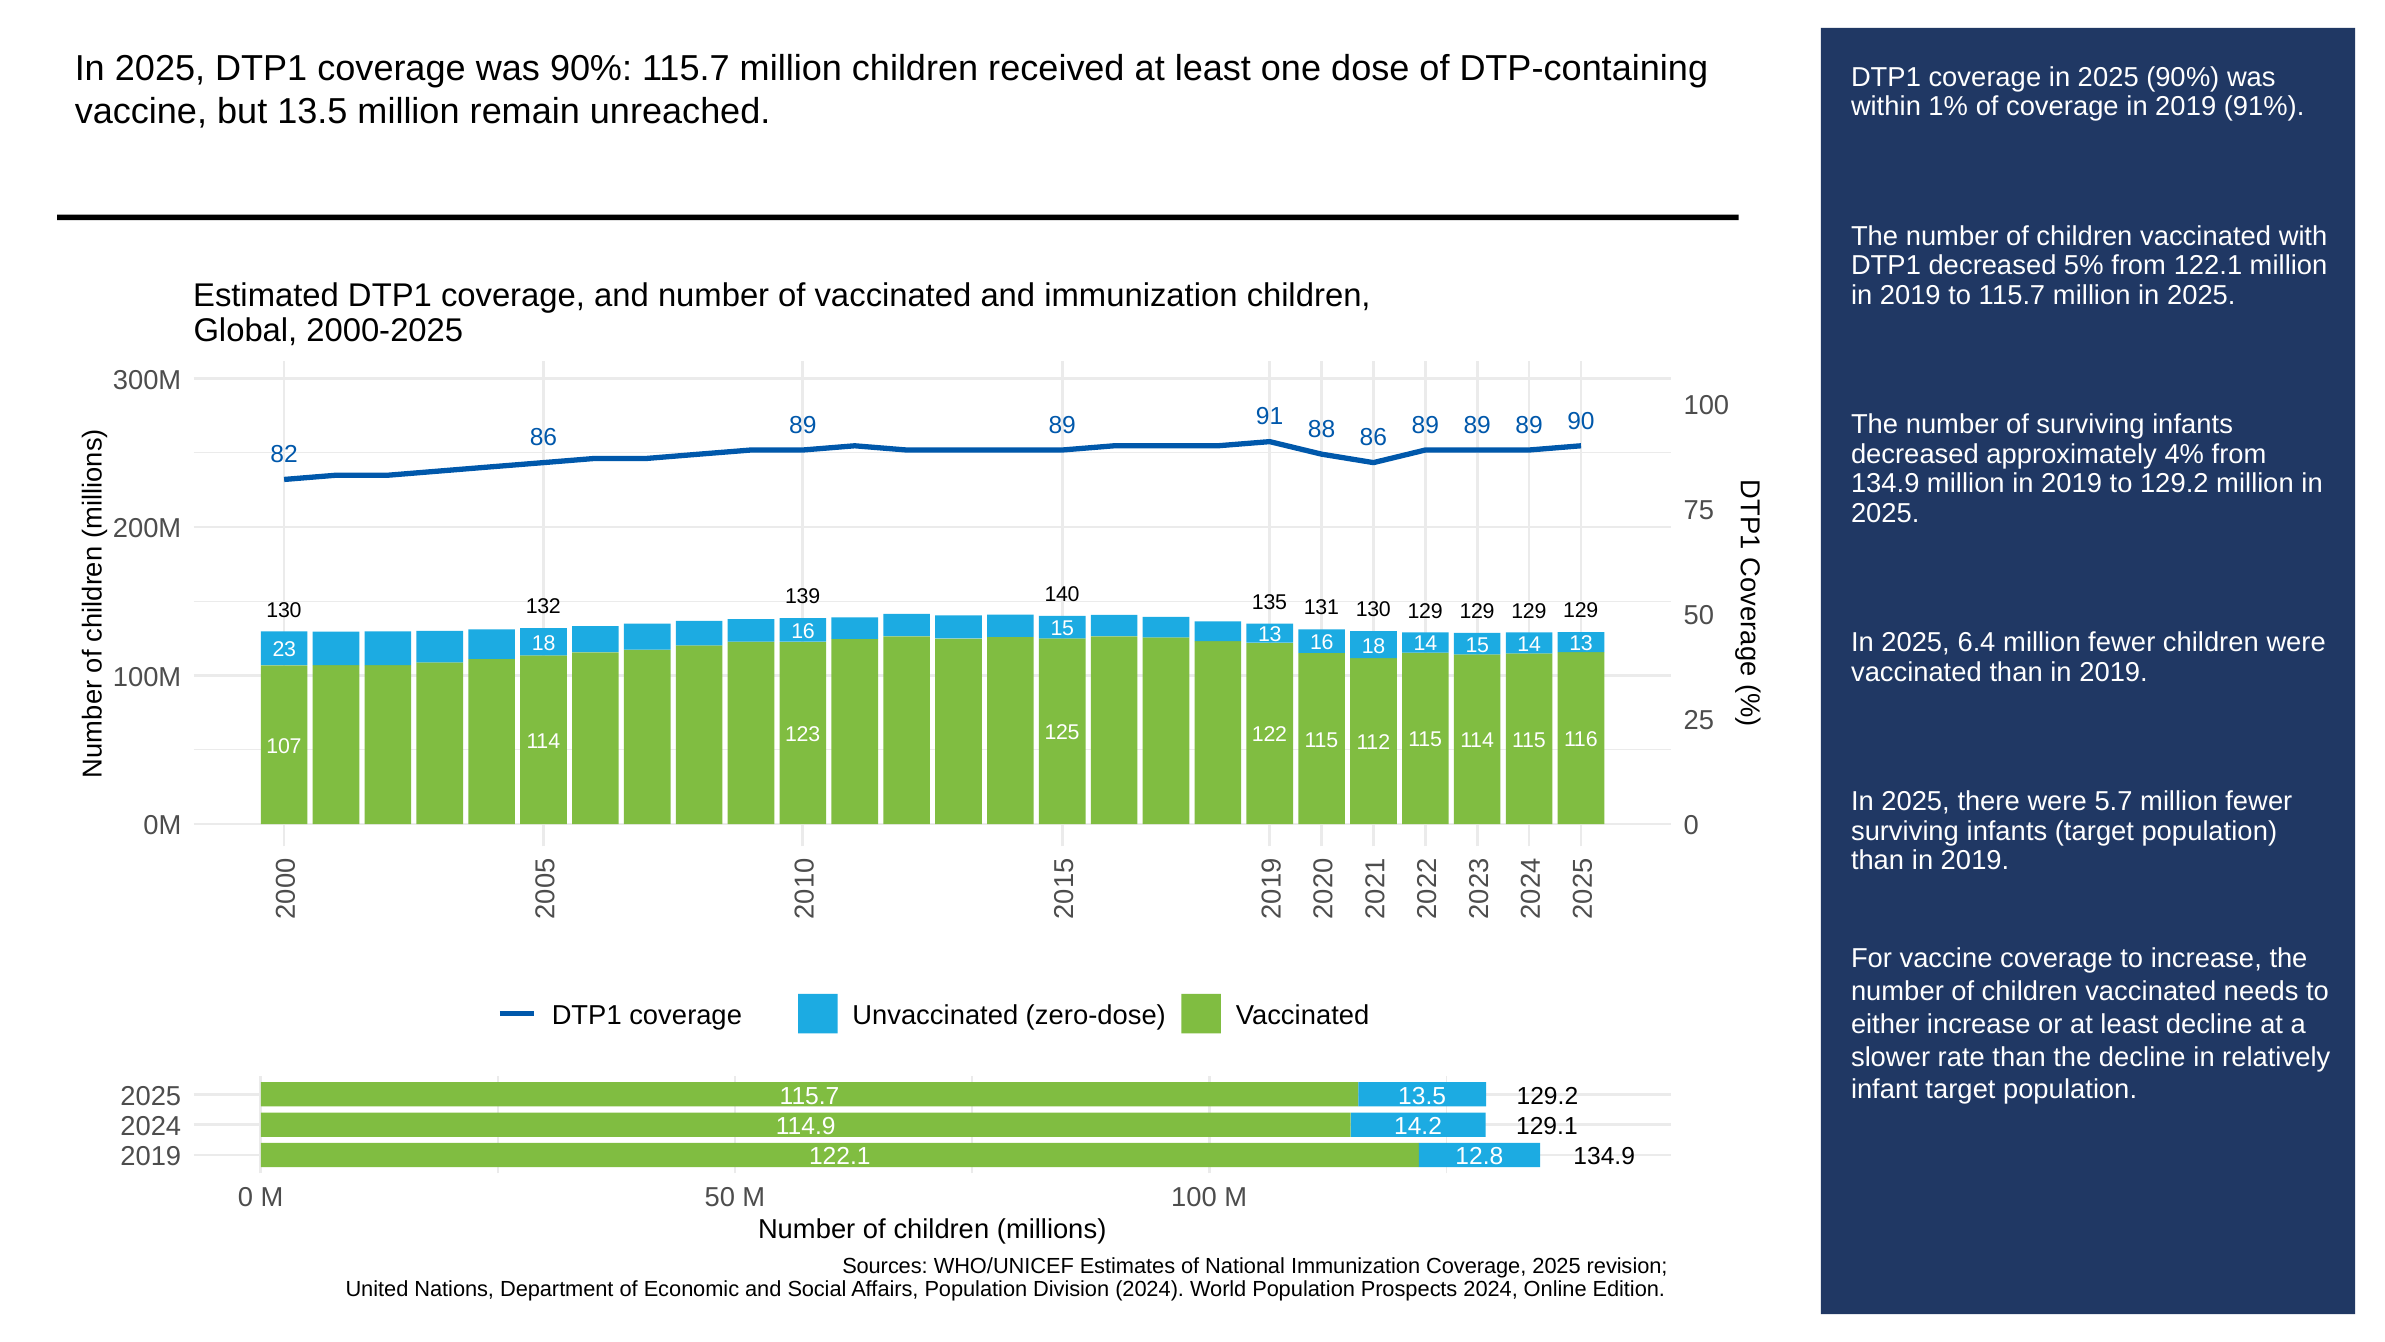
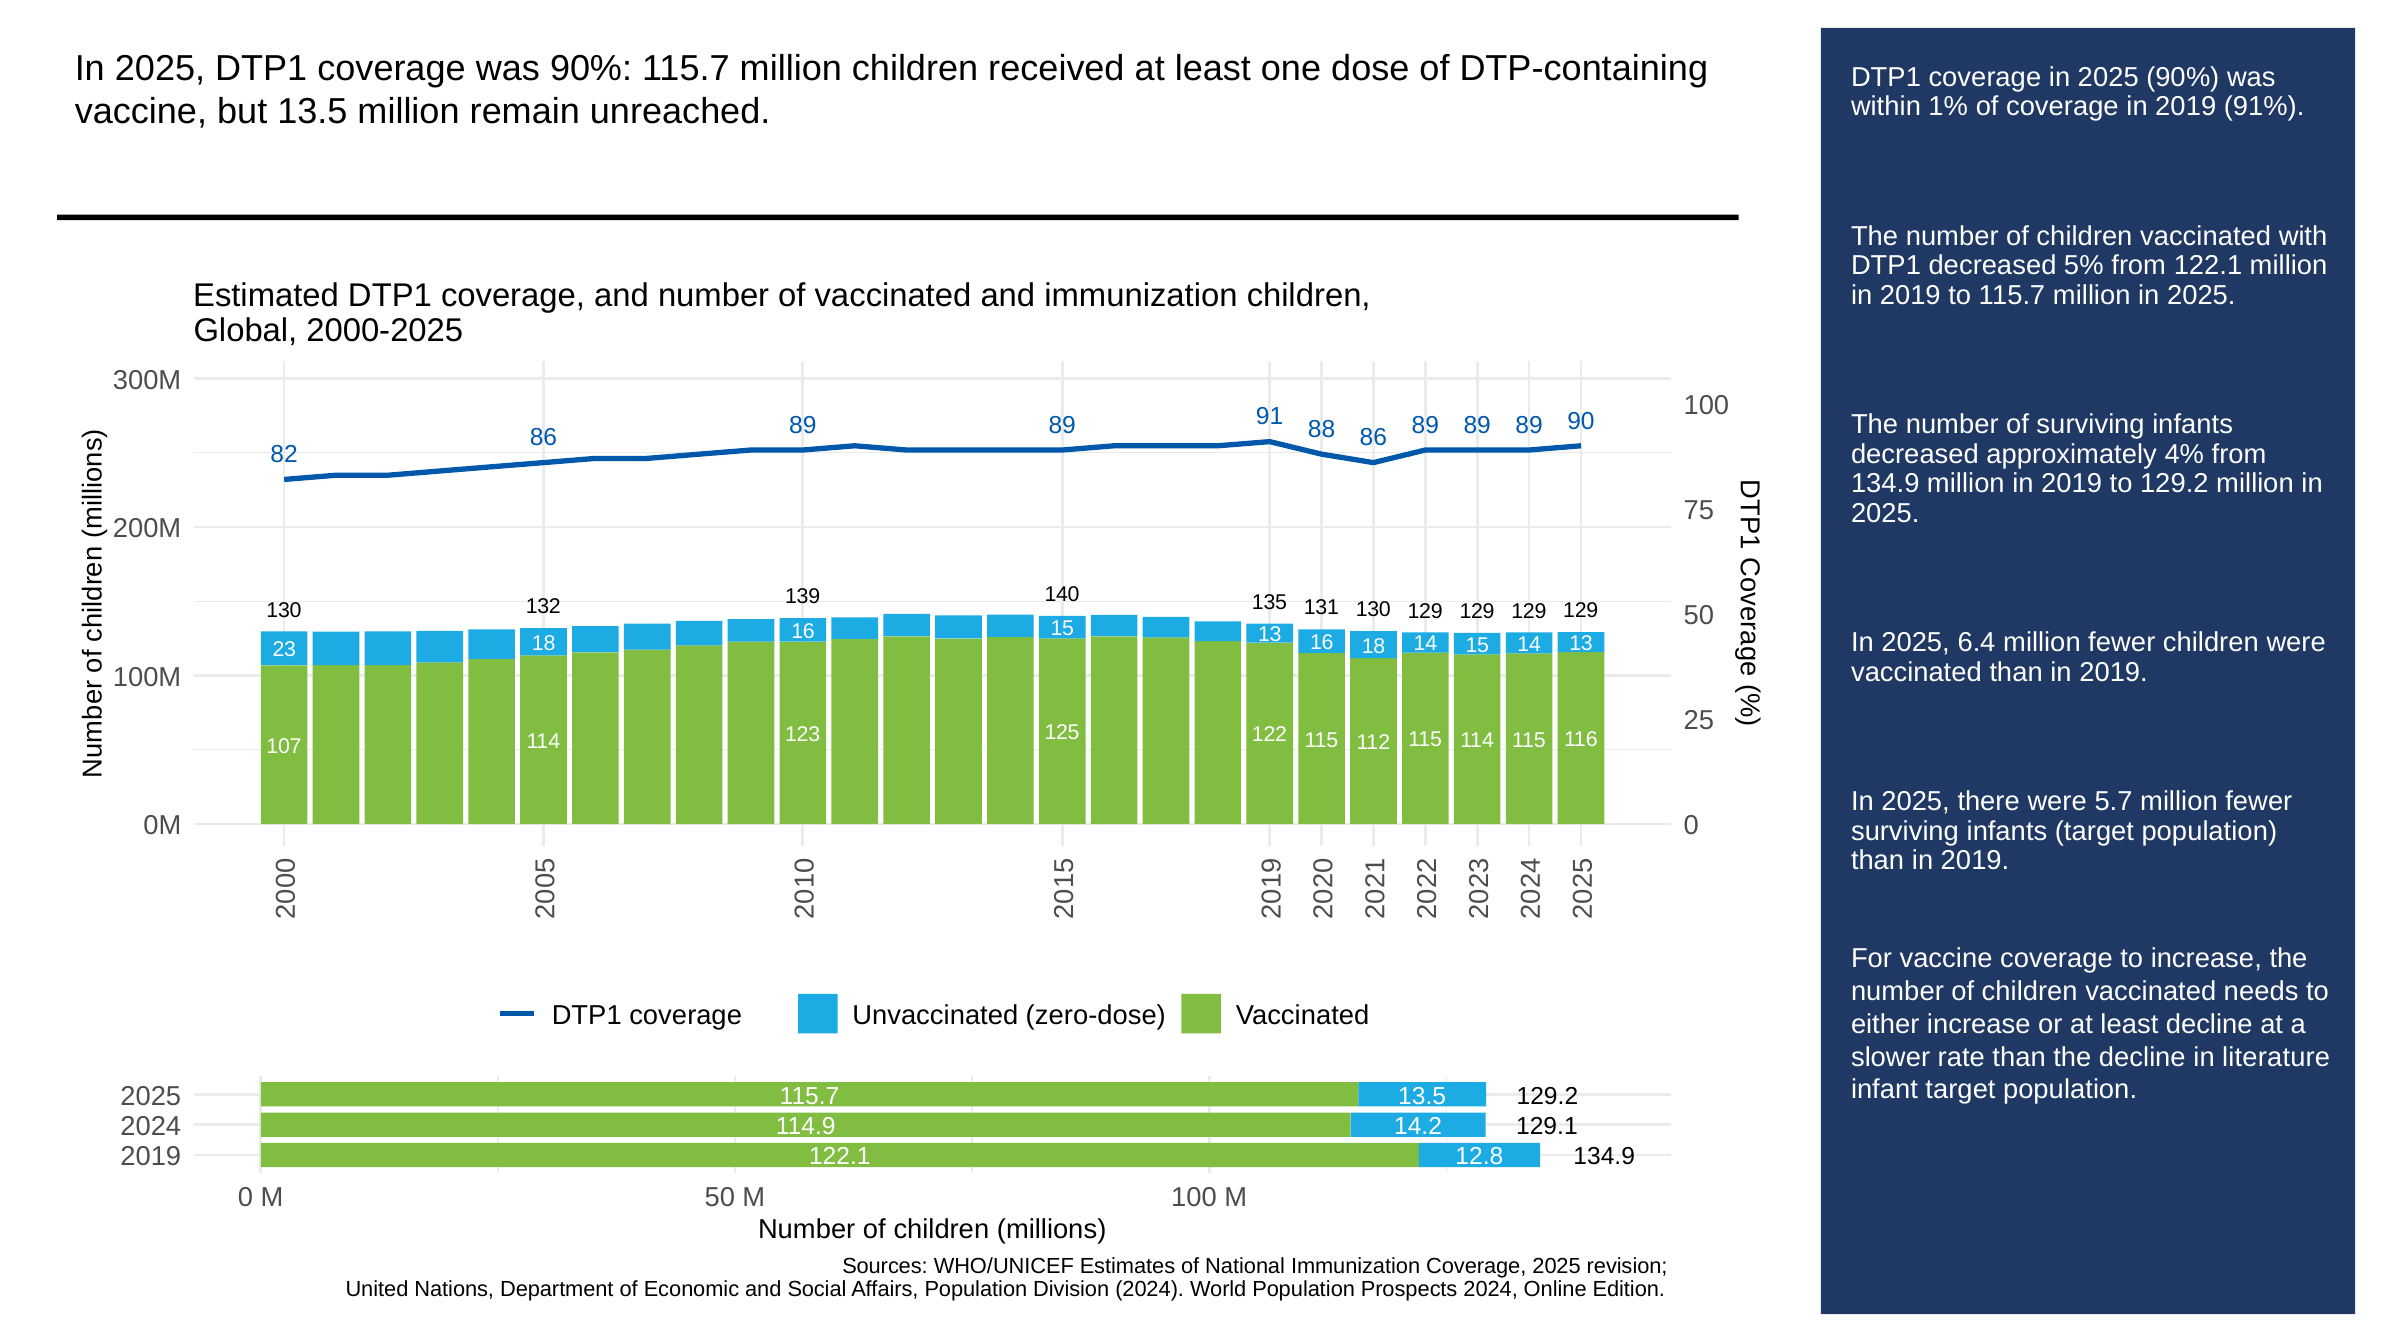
relatively: relatively -> literature
